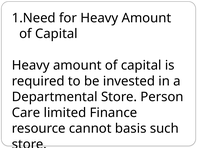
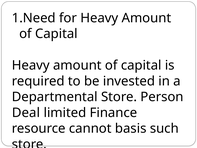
Care: Care -> Deal
